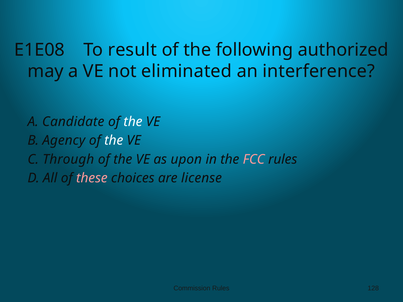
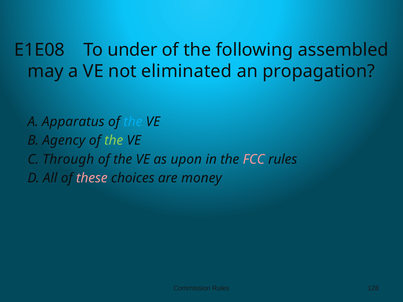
result: result -> under
authorized: authorized -> assembled
interference: interference -> propagation
Candidate: Candidate -> Apparatus
the at (133, 122) colour: white -> light blue
the at (114, 141) colour: white -> light green
license: license -> money
